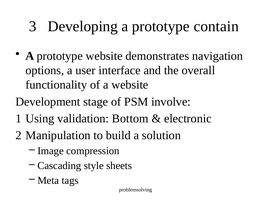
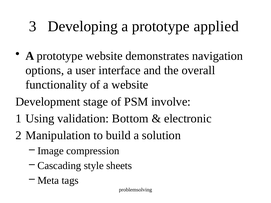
contain: contain -> applied
